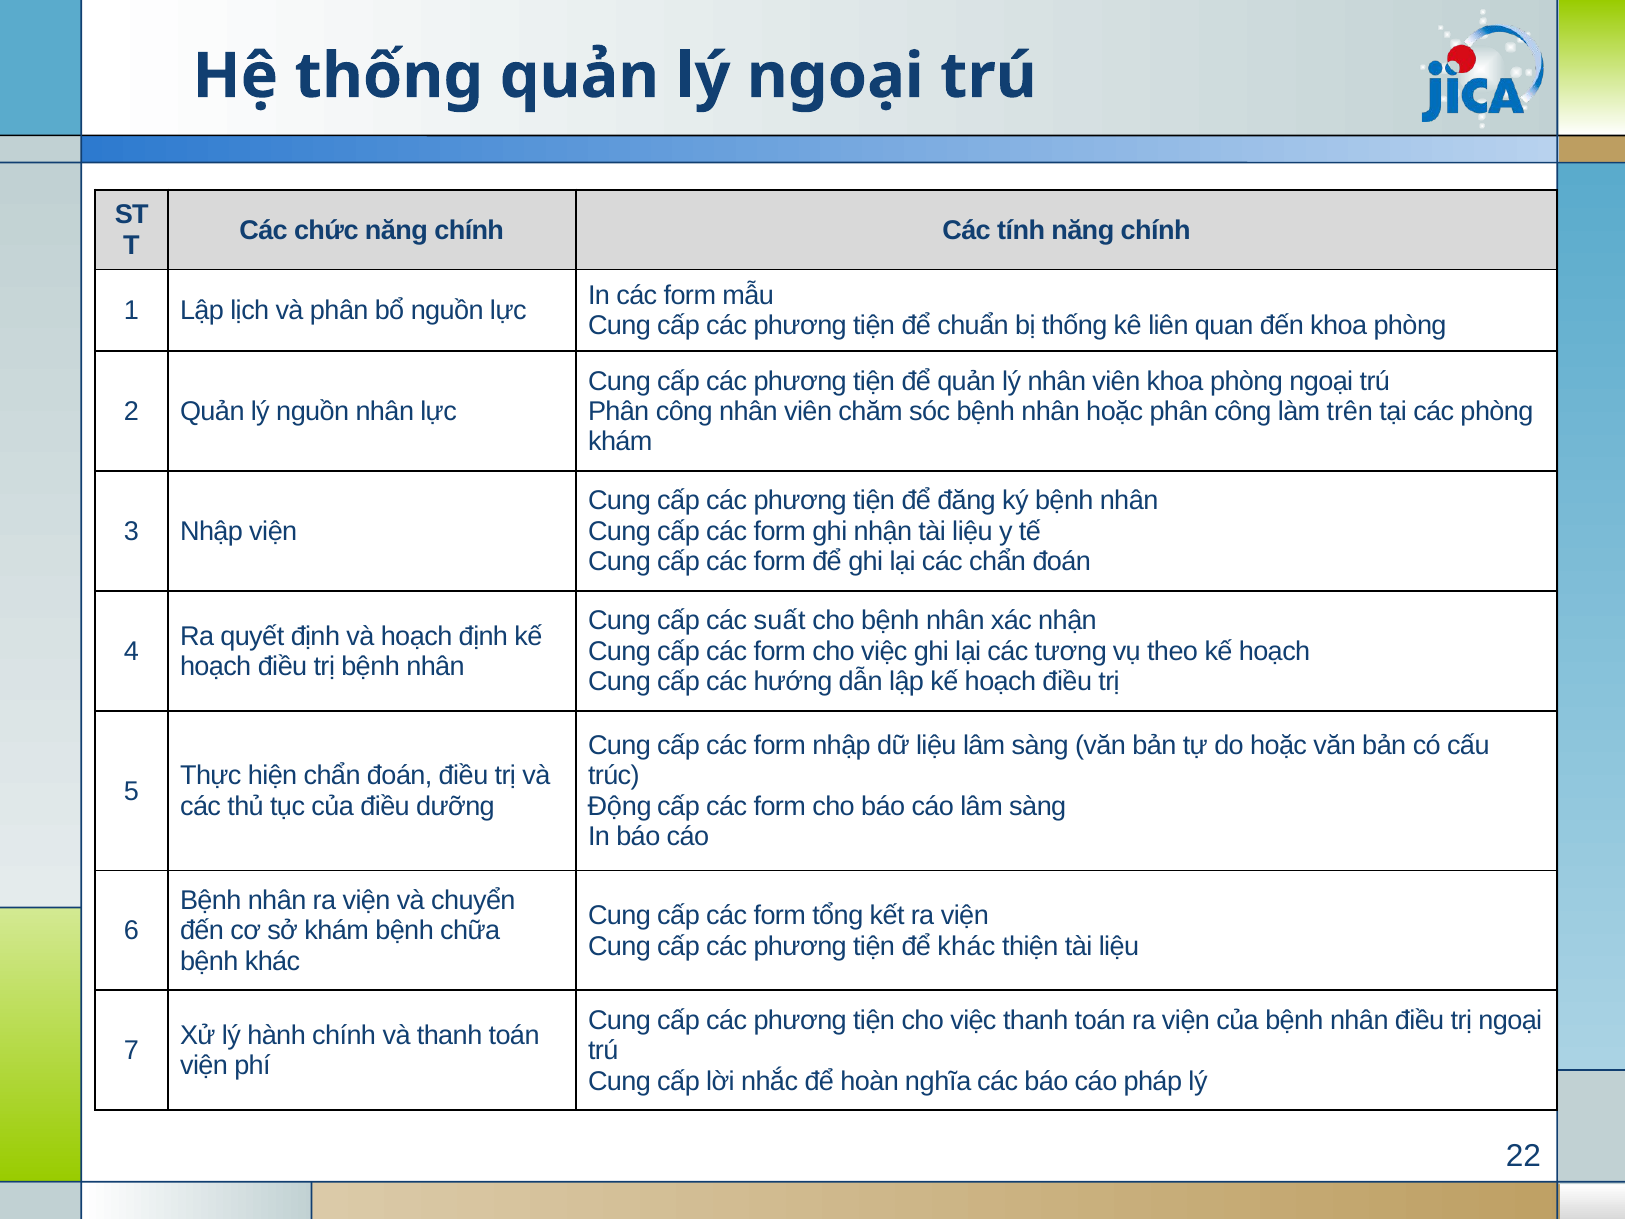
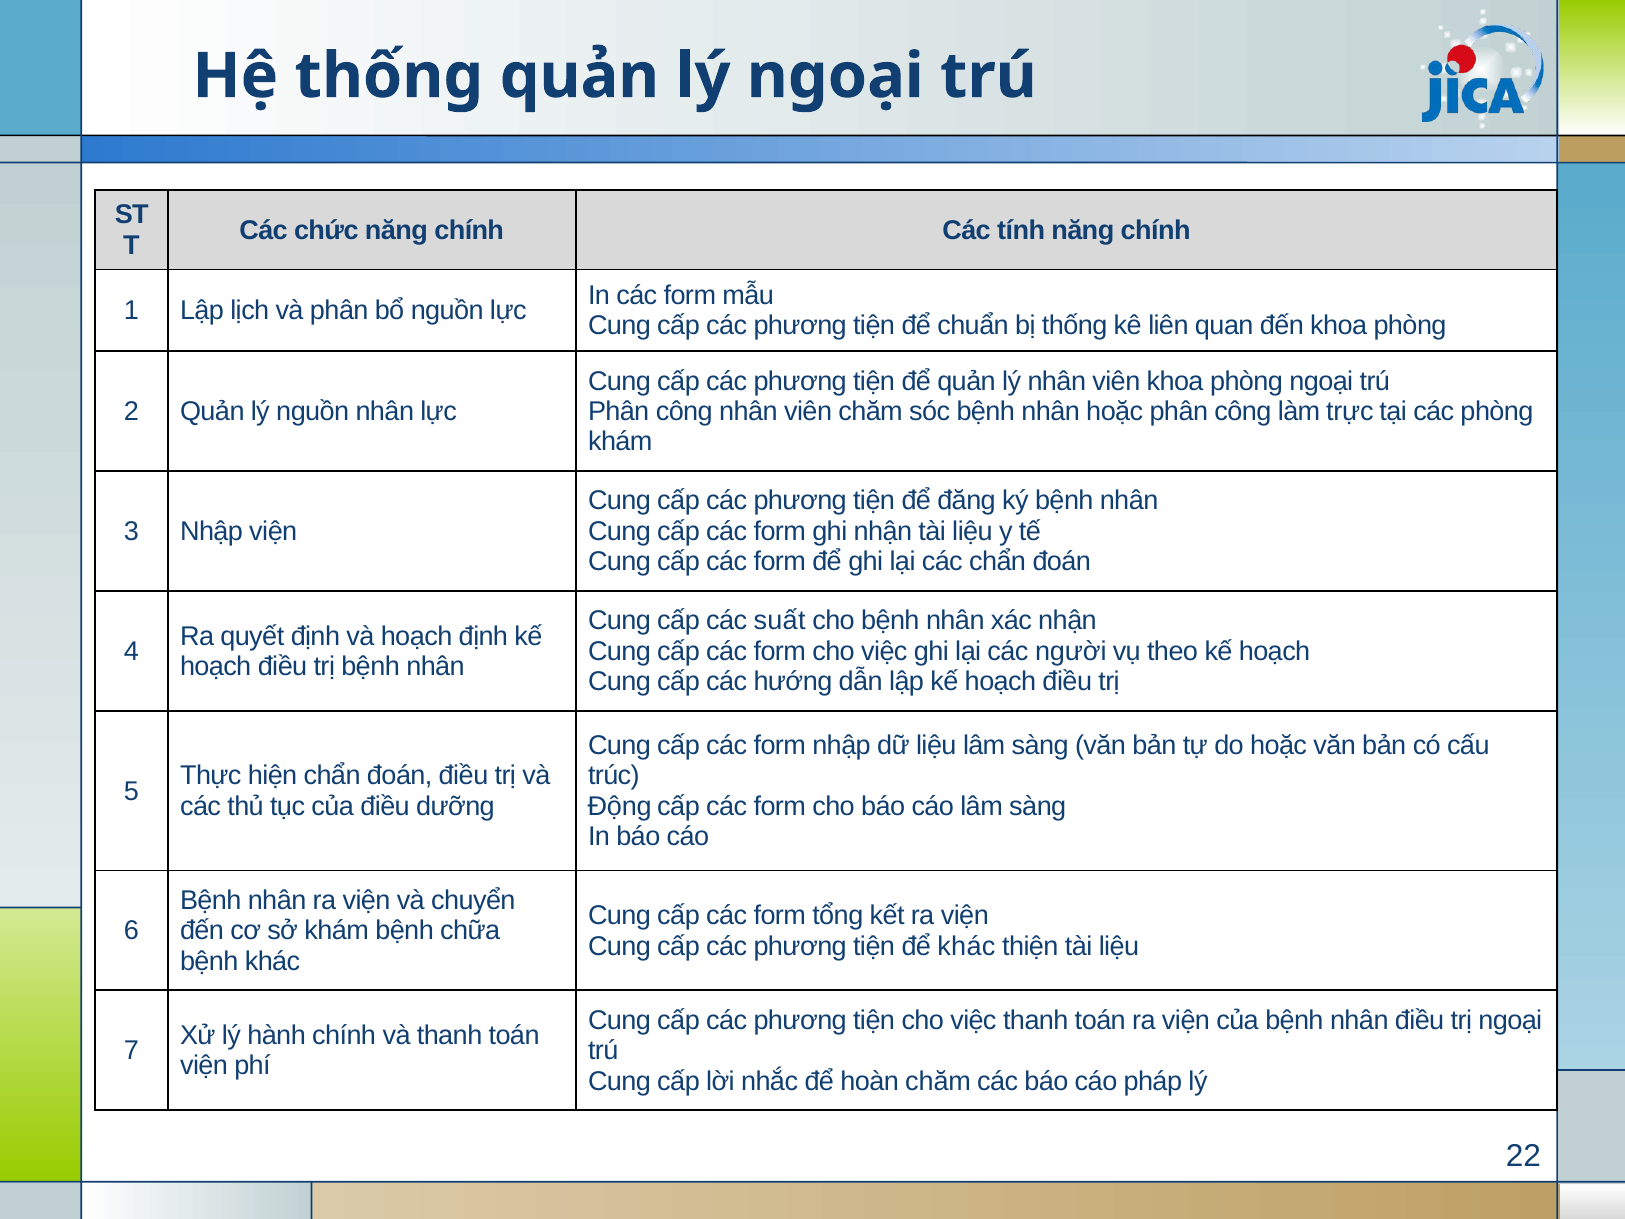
trên: trên -> trực
tương: tương -> người
hoàn nghĩa: nghĩa -> chăm
